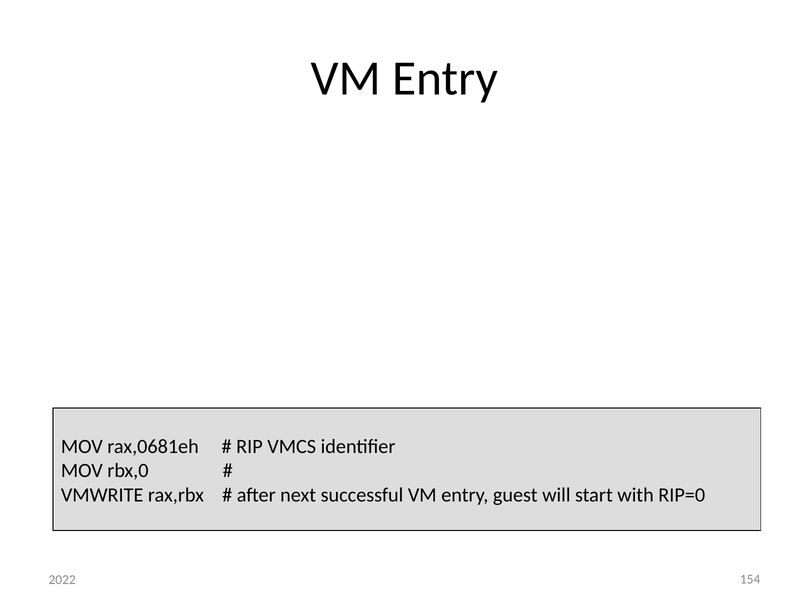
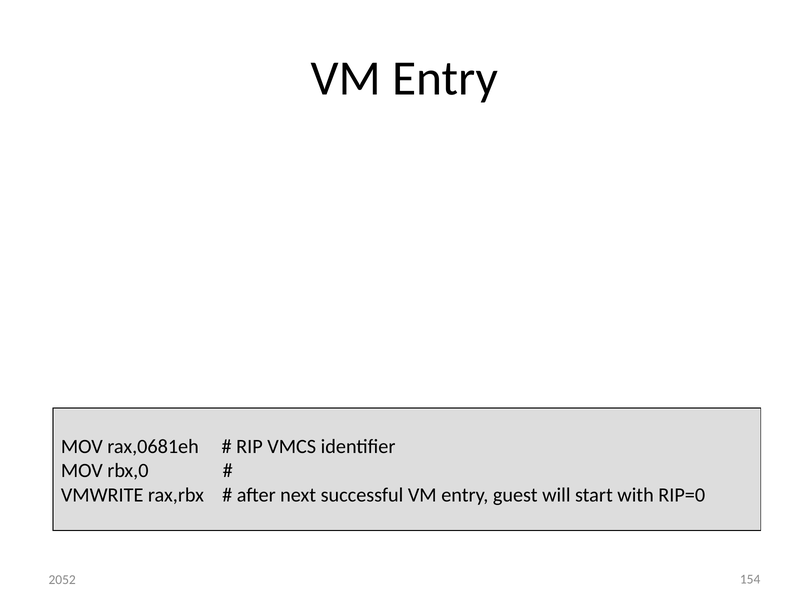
2022: 2022 -> 2052
